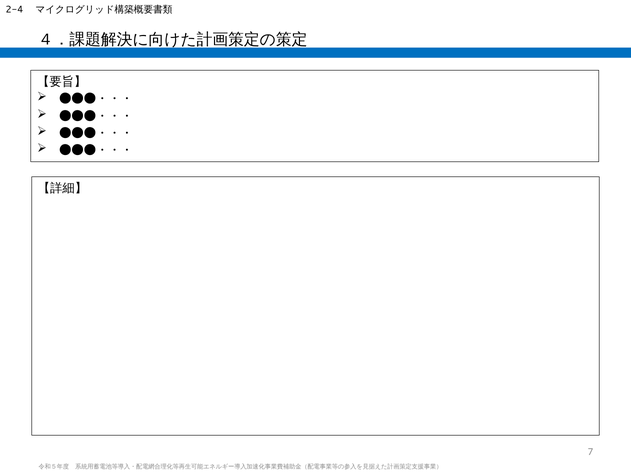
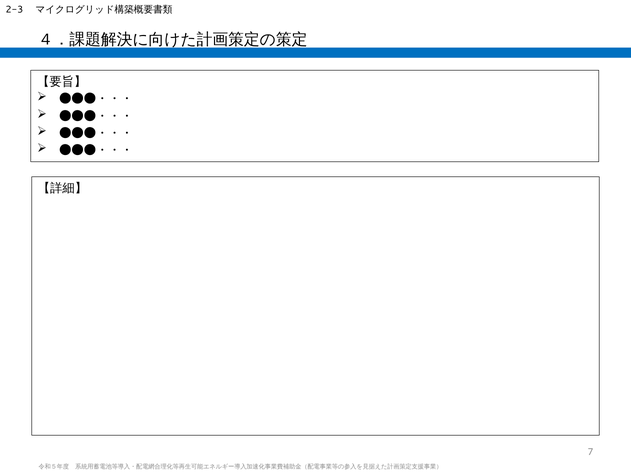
2-4: 2-4 -> 2-3
